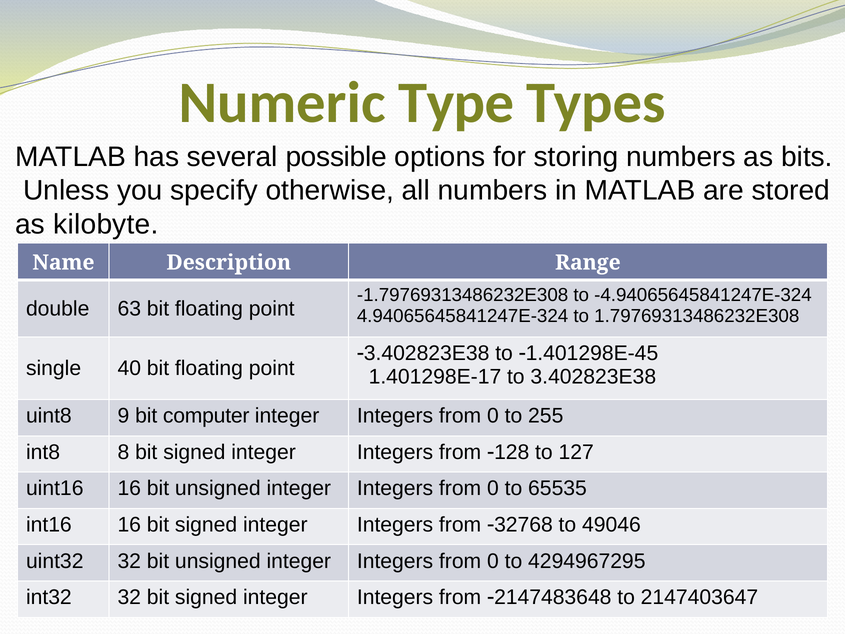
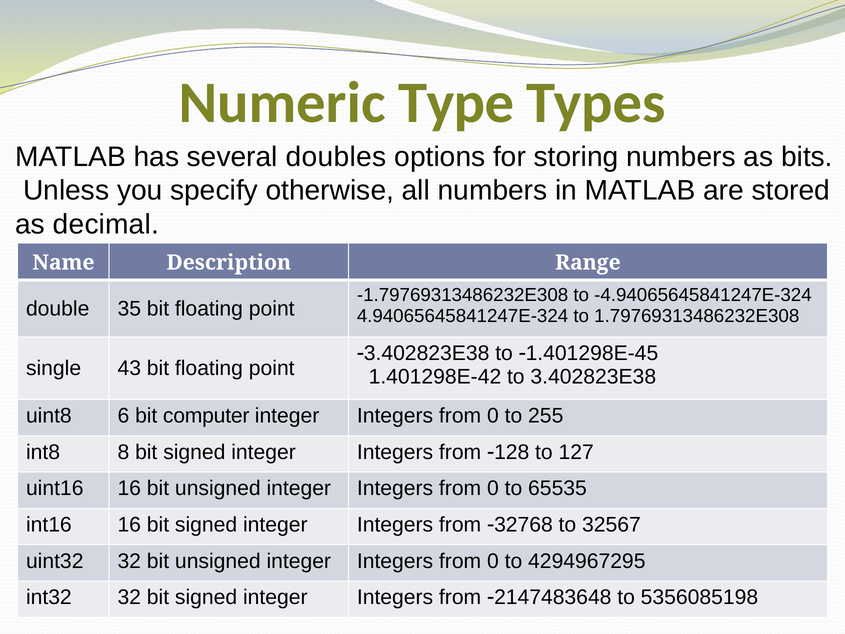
possible: possible -> doubles
kilobyte: kilobyte -> decimal
63: 63 -> 35
40: 40 -> 43
1.401298E-17: 1.401298E-17 -> 1.401298E-42
9: 9 -> 6
49046: 49046 -> 32567
2147403647: 2147403647 -> 5356085198
